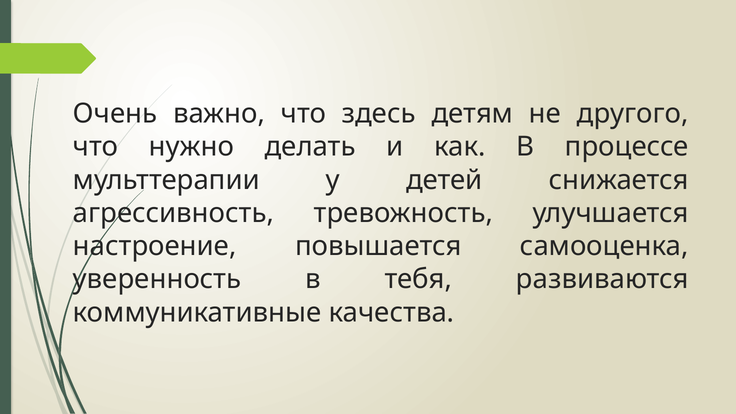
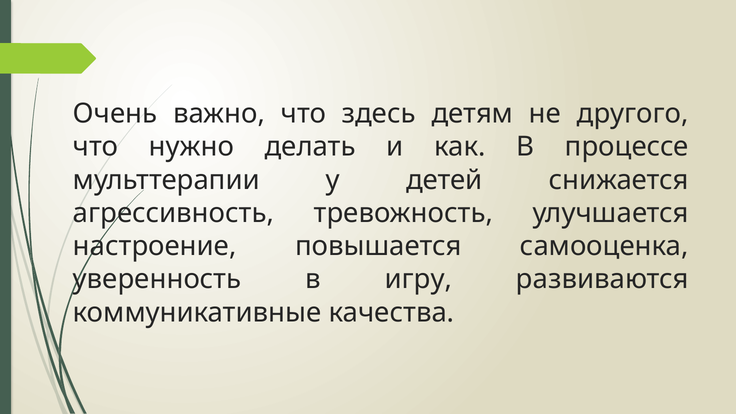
тебя: тебя -> игру
